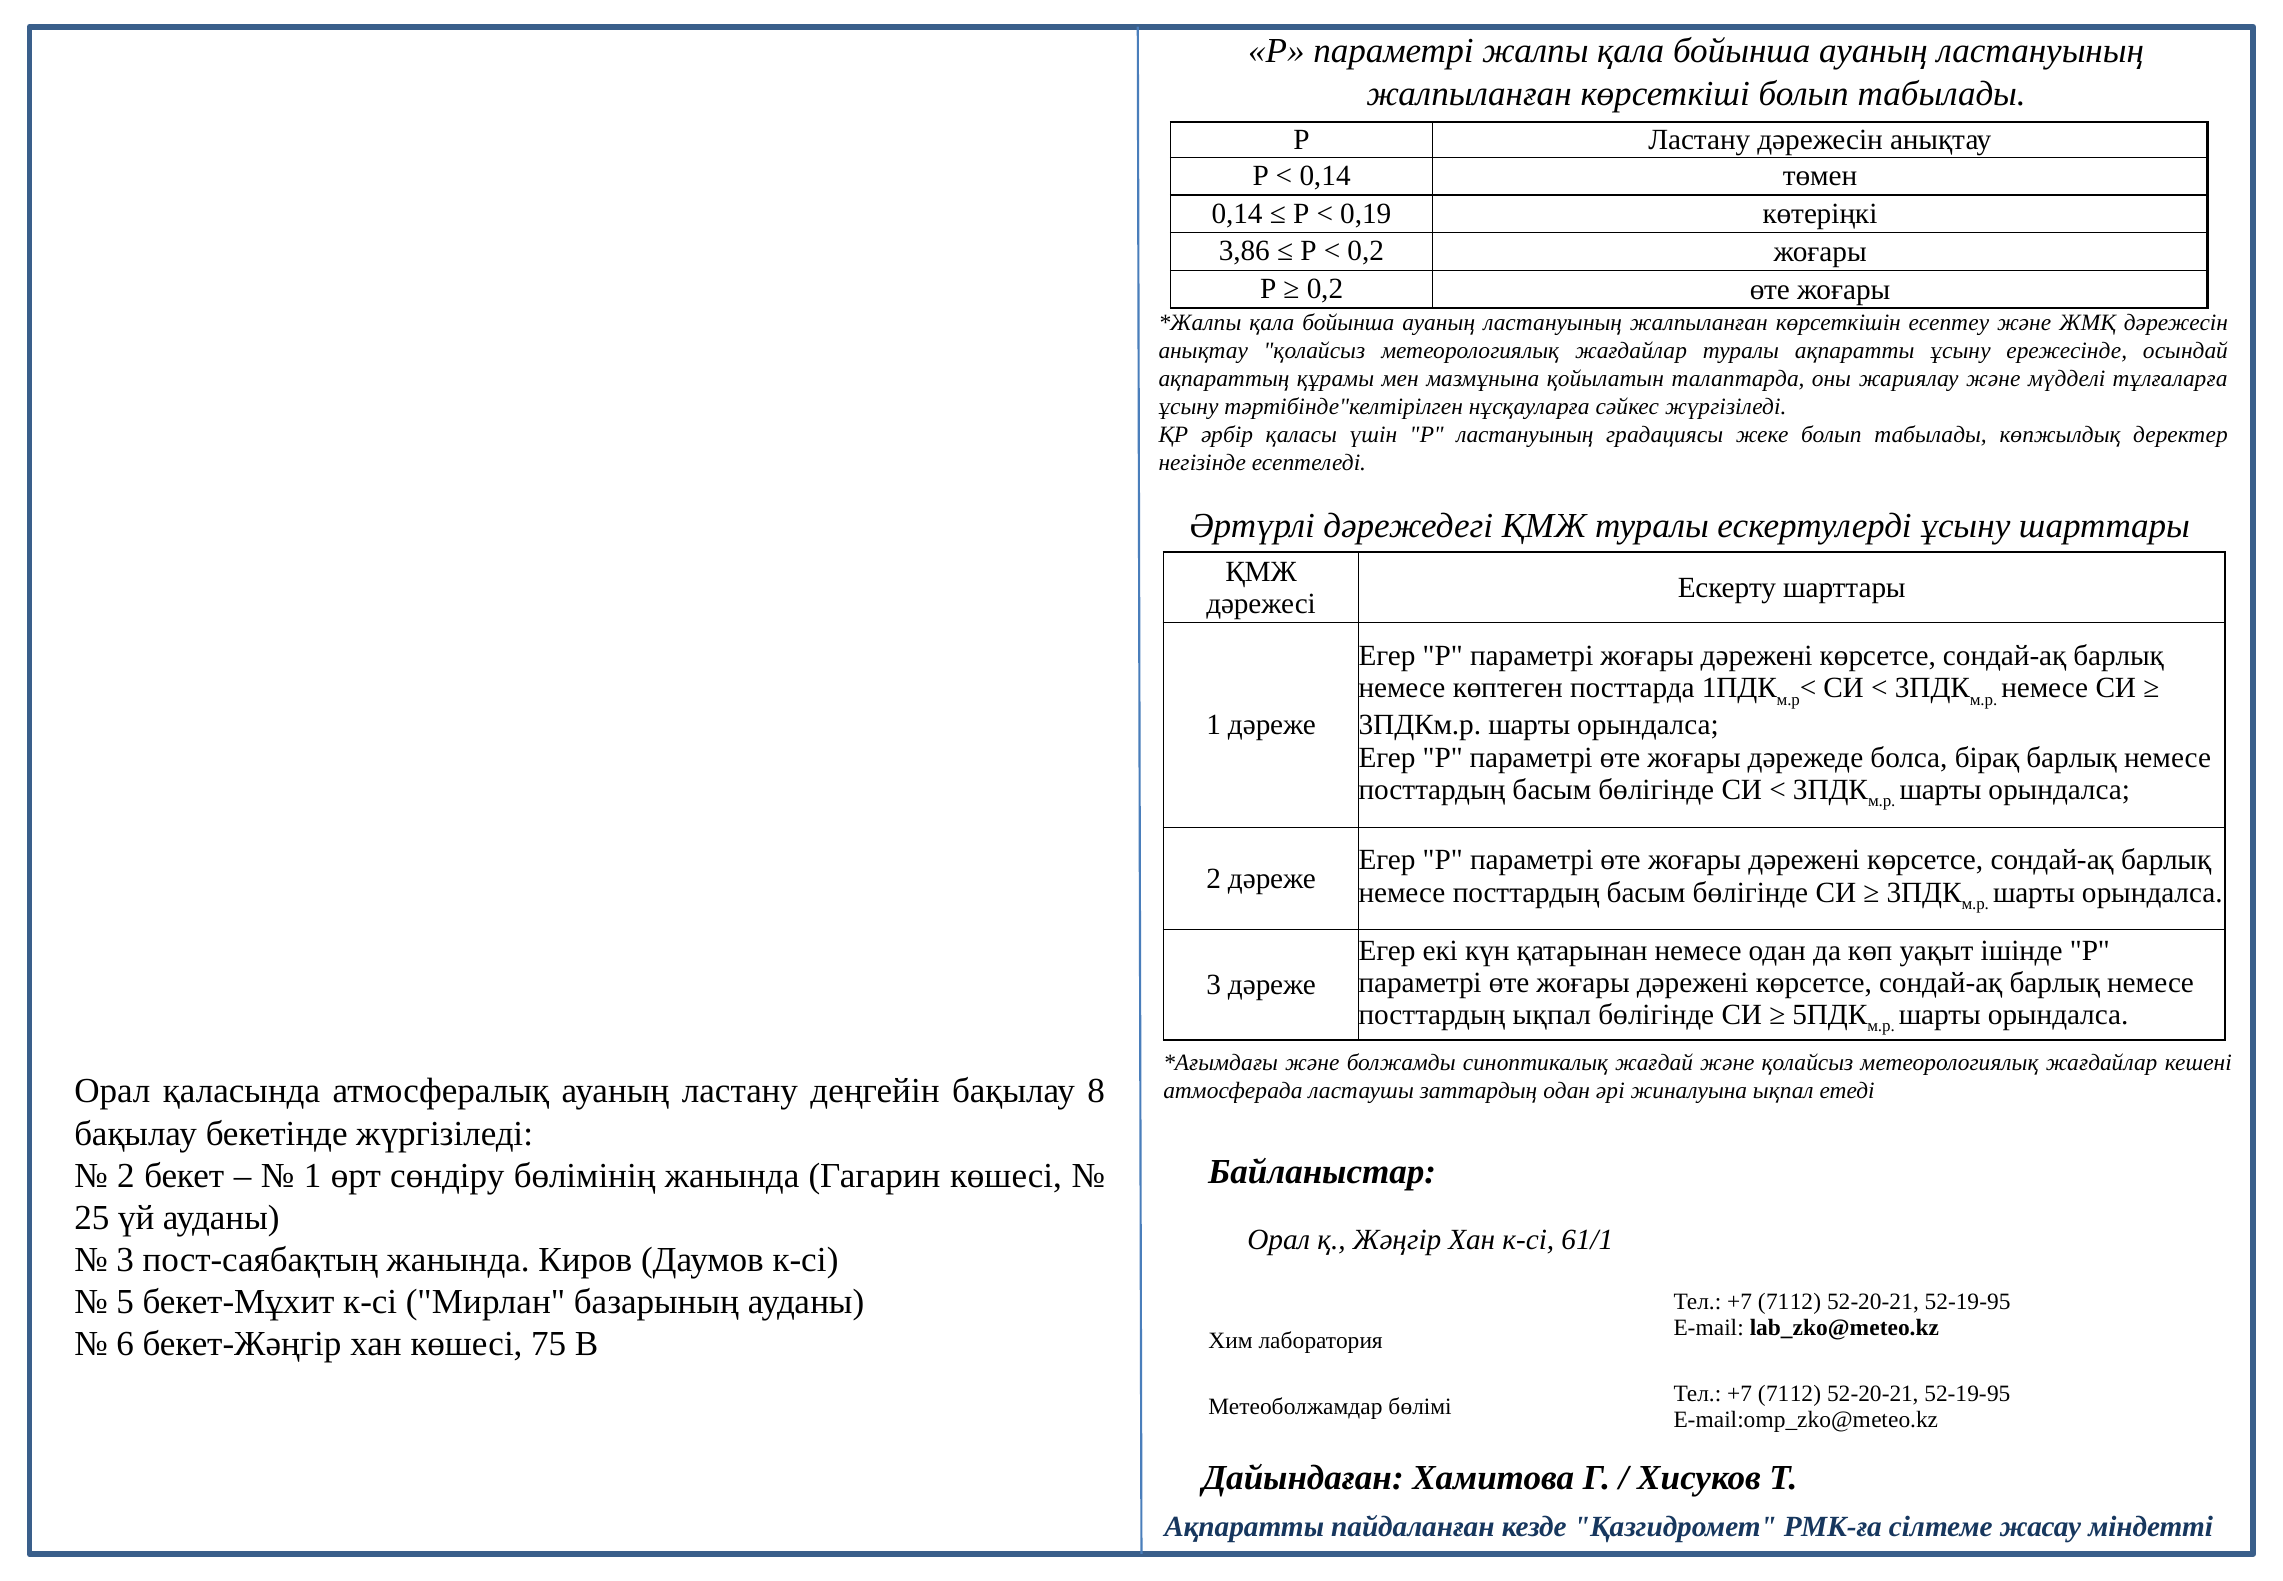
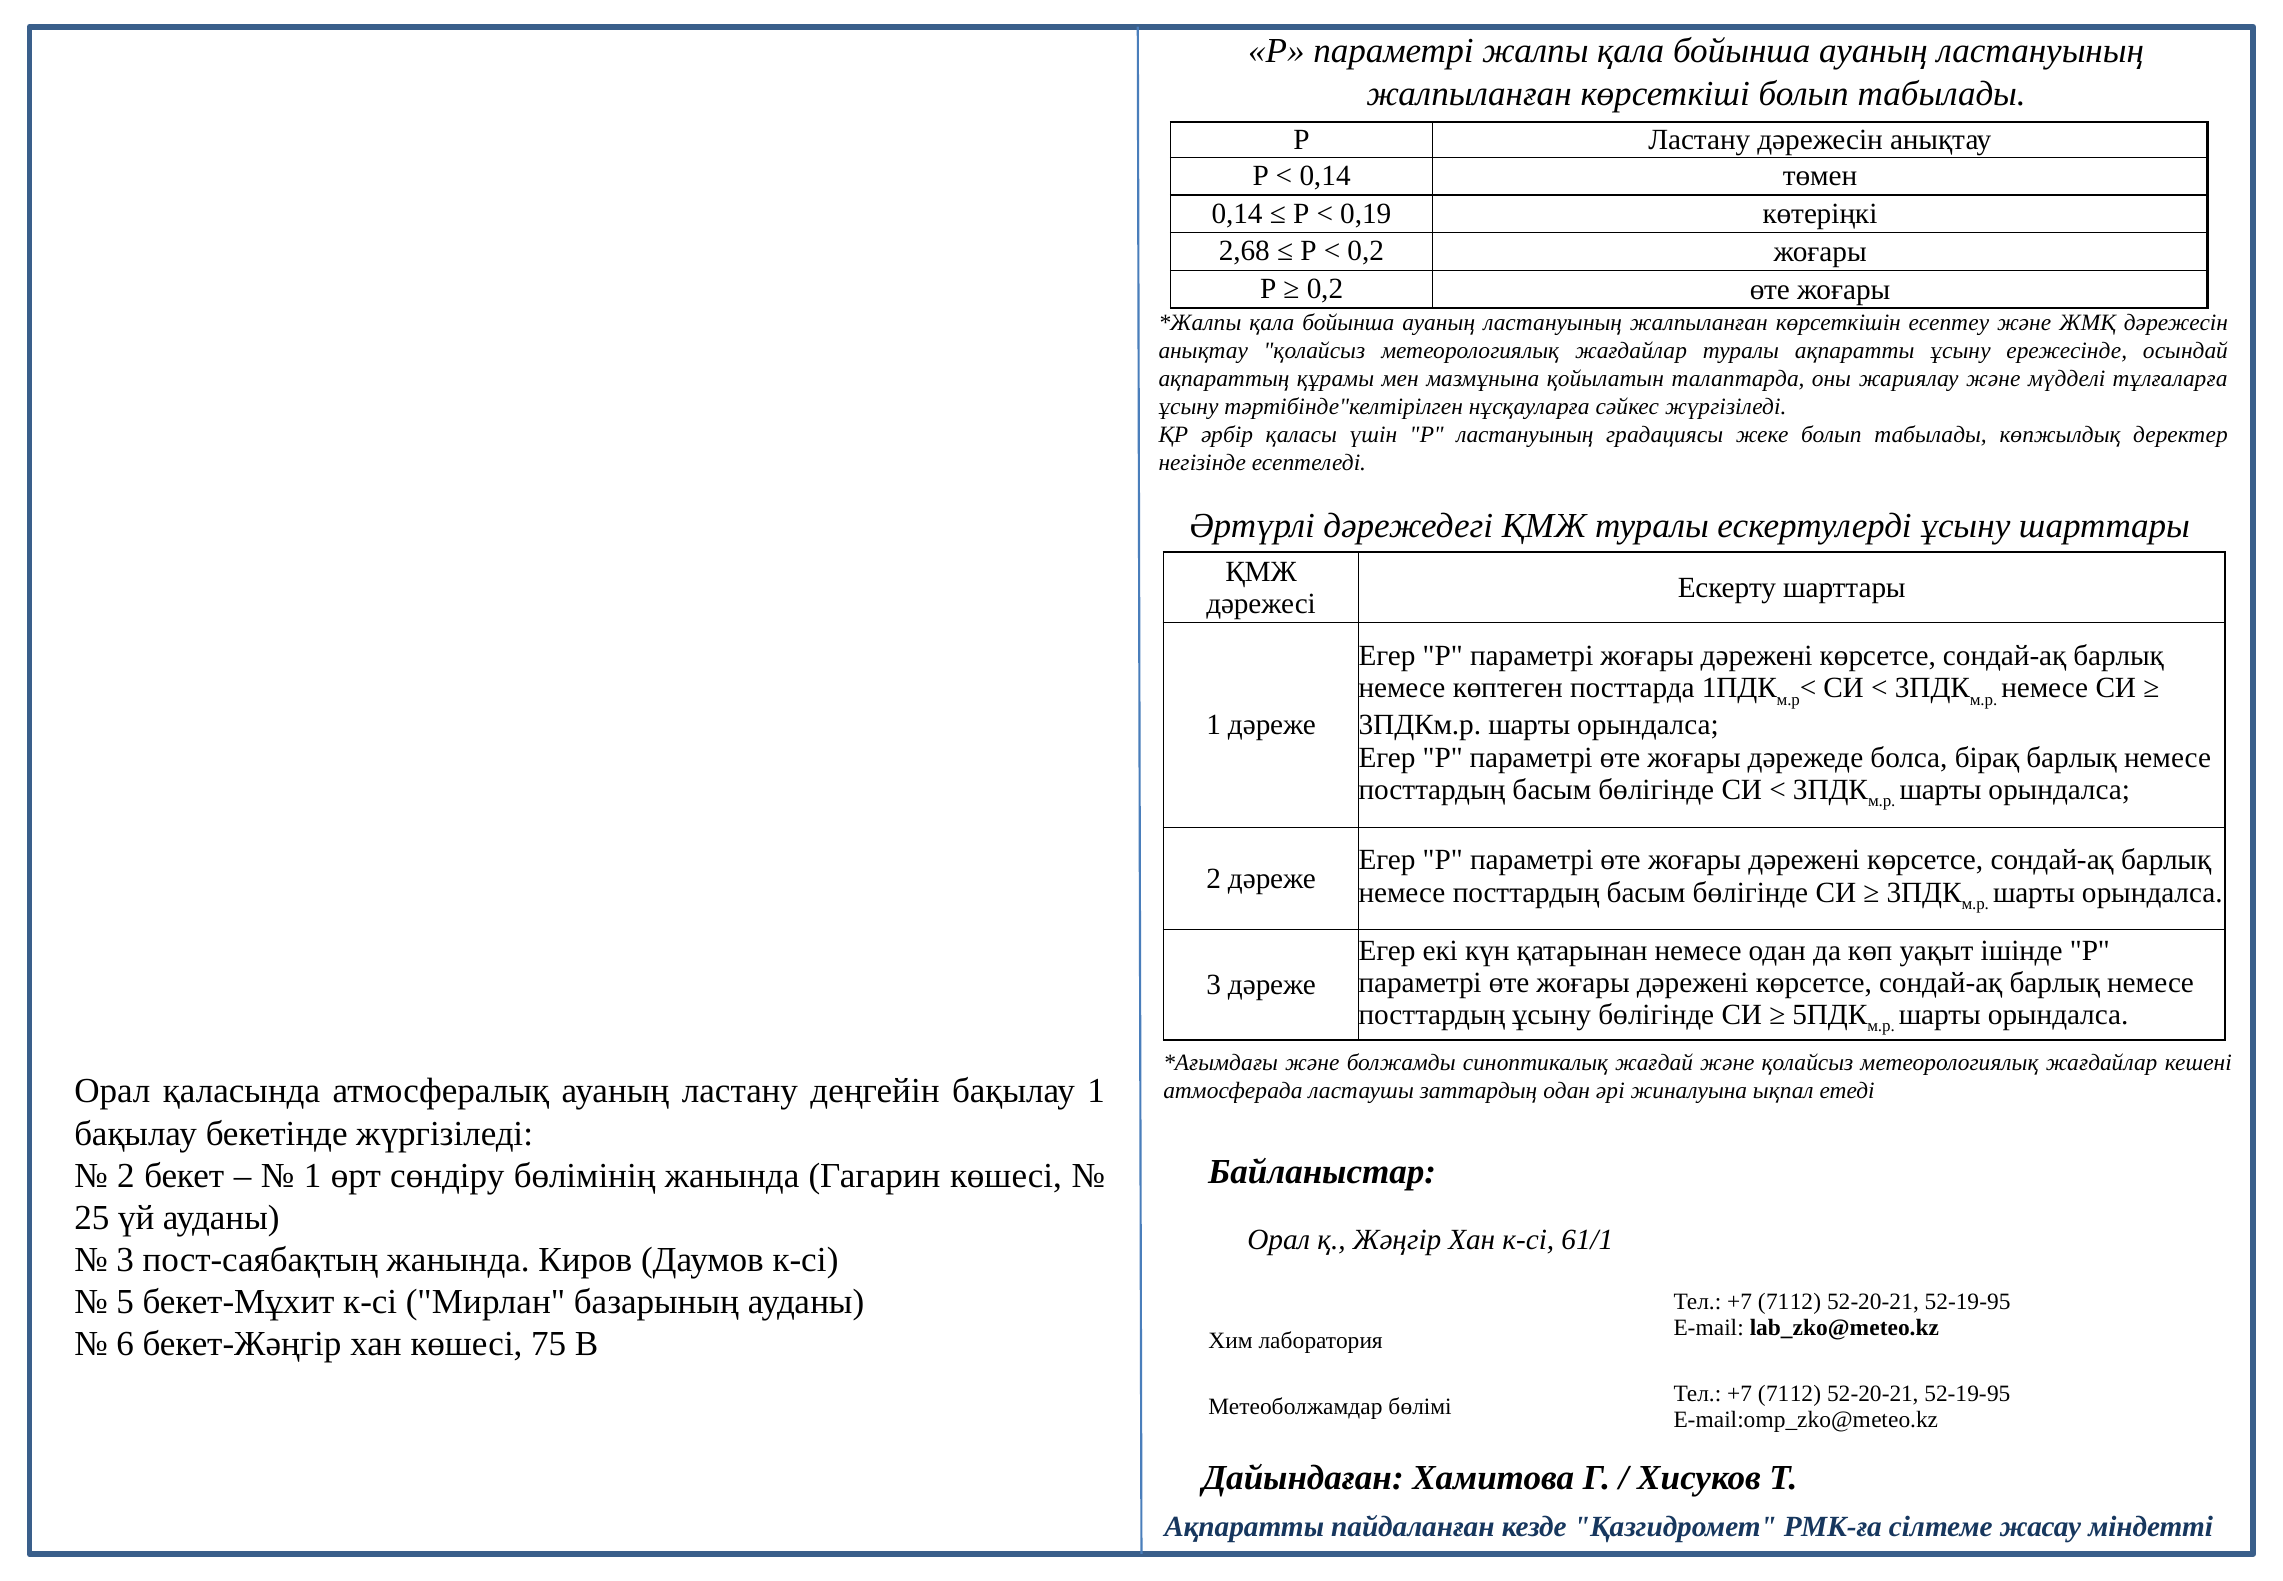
3,86: 3,86 -> 2,68
посттардың ықпал: ықпал -> ұсыну
бақылау 8: 8 -> 1
